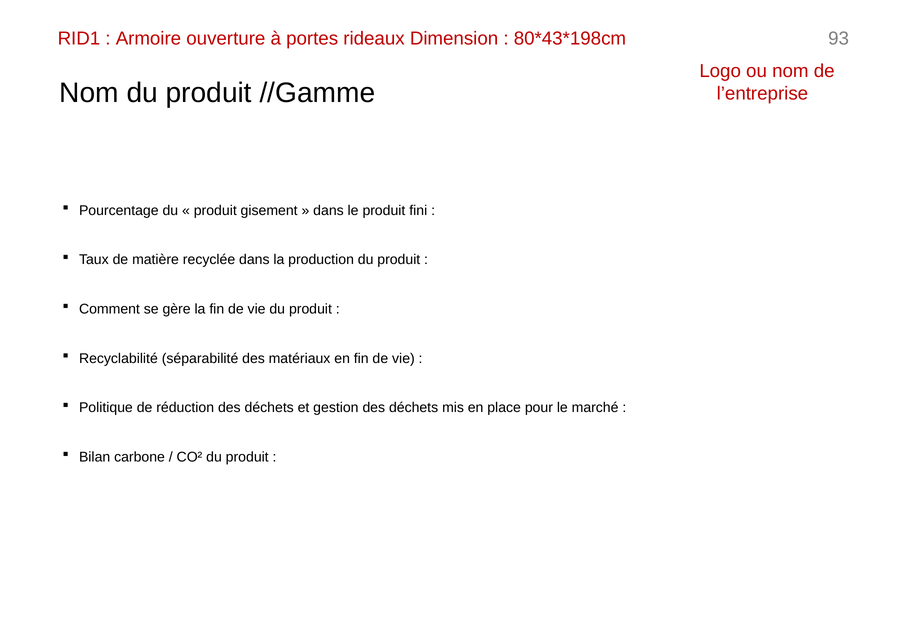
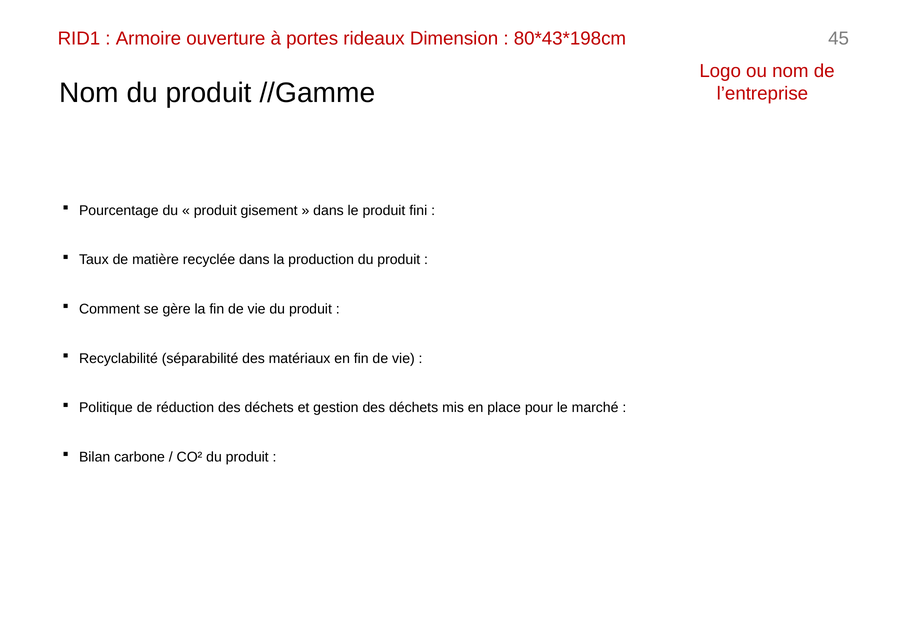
93: 93 -> 45
